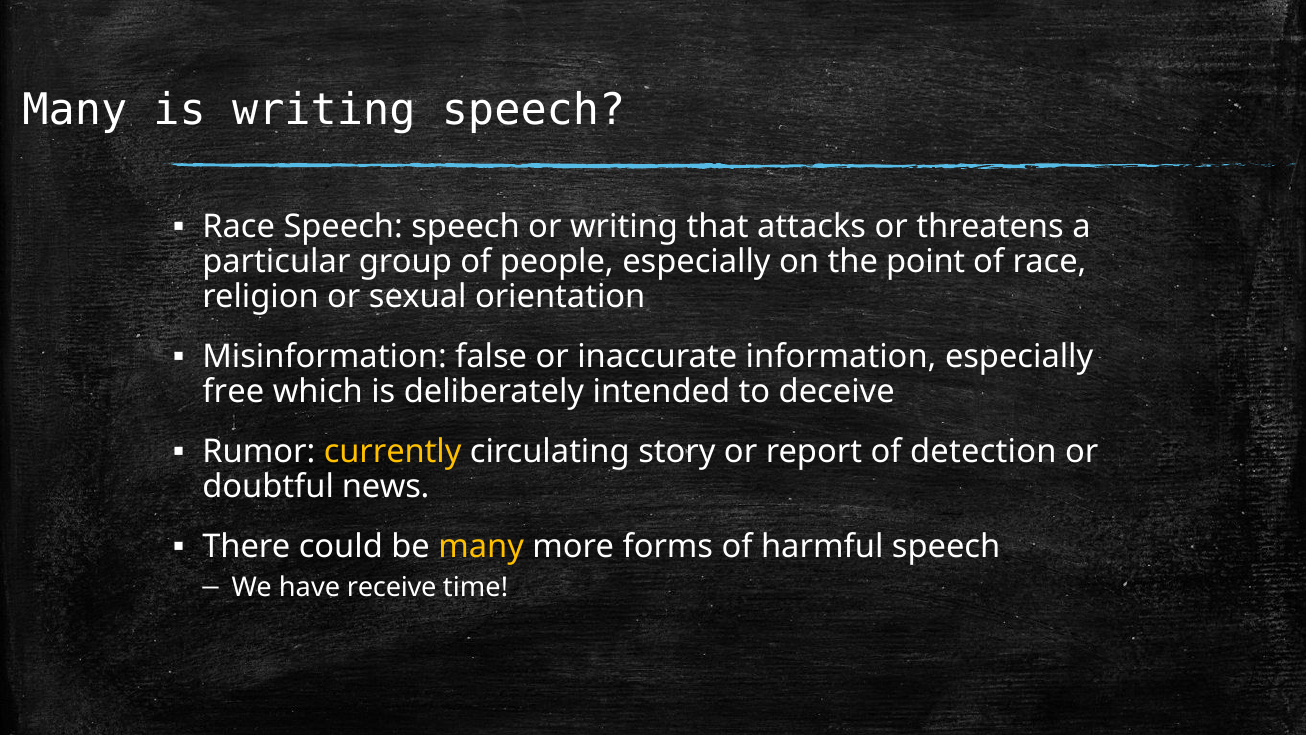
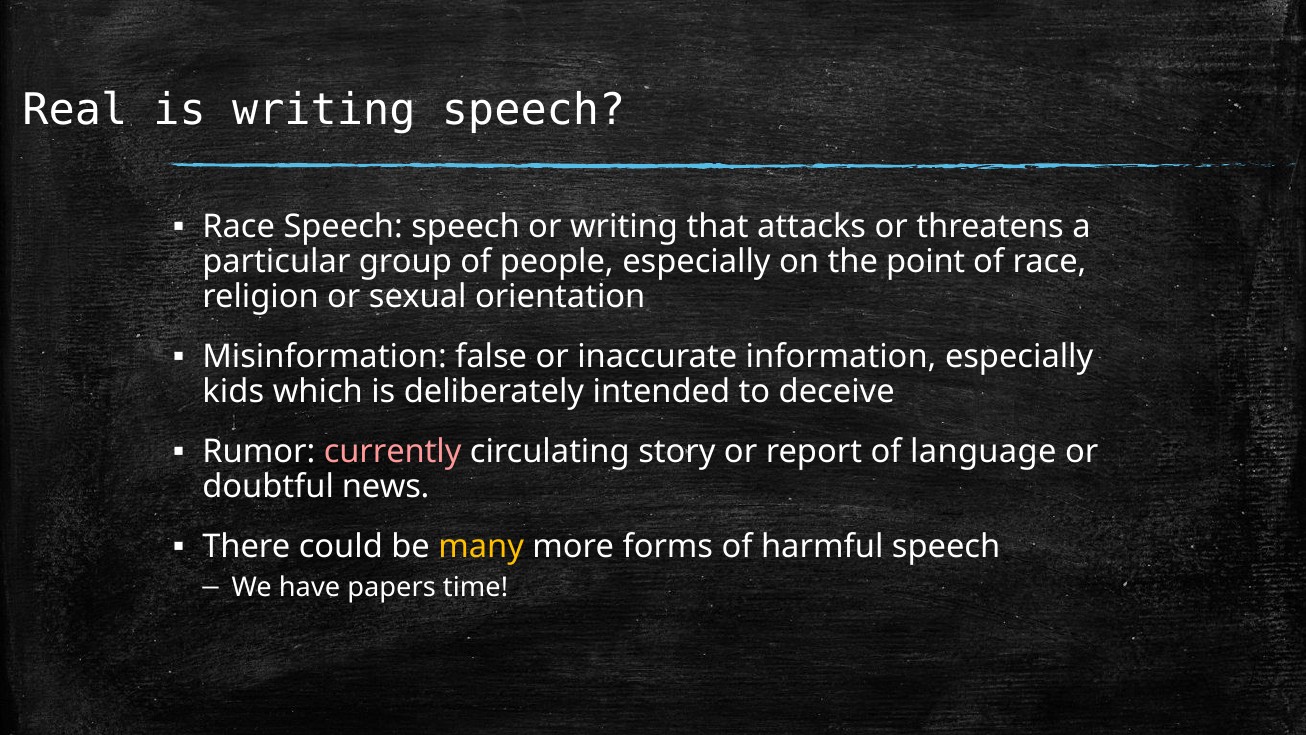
Many at (75, 110): Many -> Real
free: free -> kids
currently colour: yellow -> pink
detection: detection -> language
receive: receive -> papers
